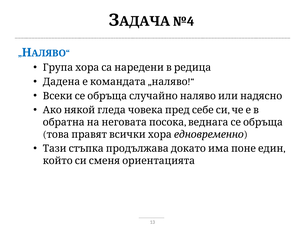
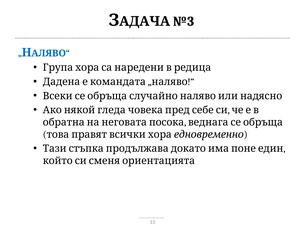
№4: №4 -> №3
